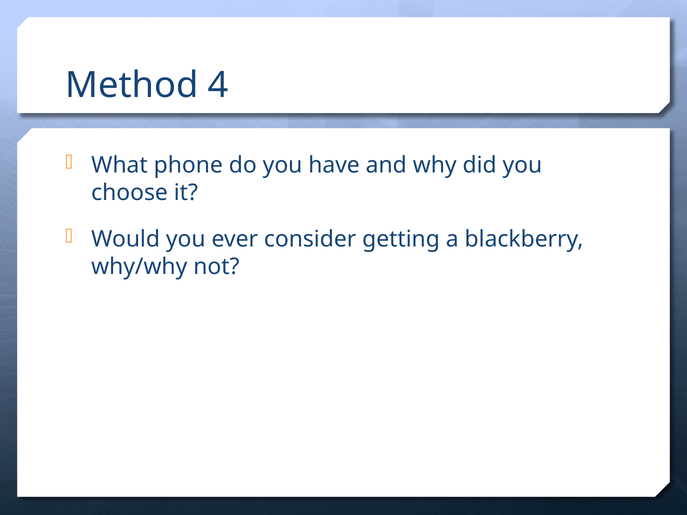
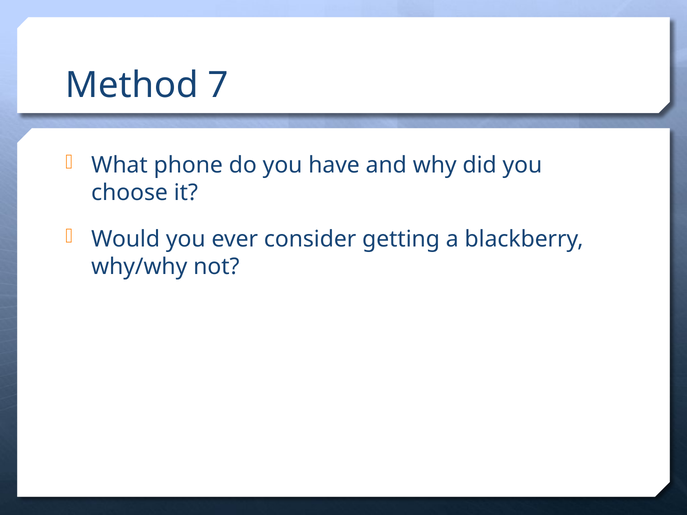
4: 4 -> 7
